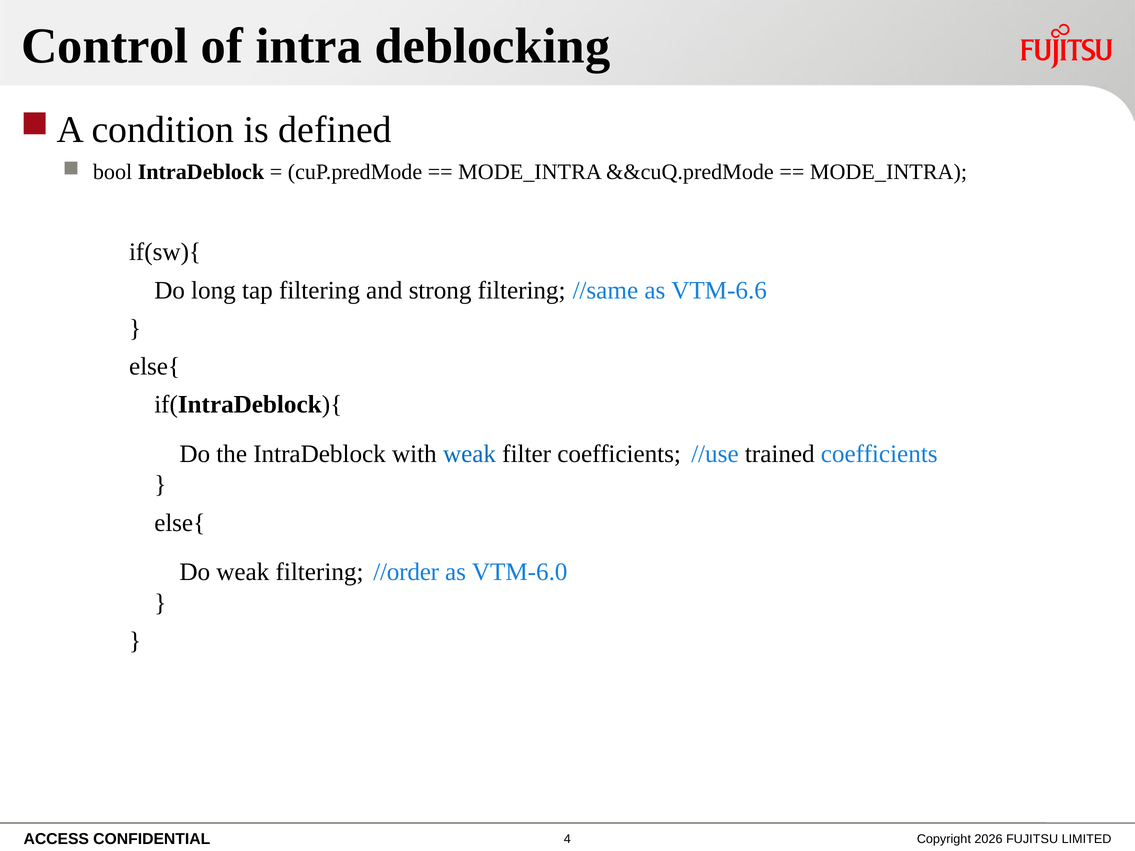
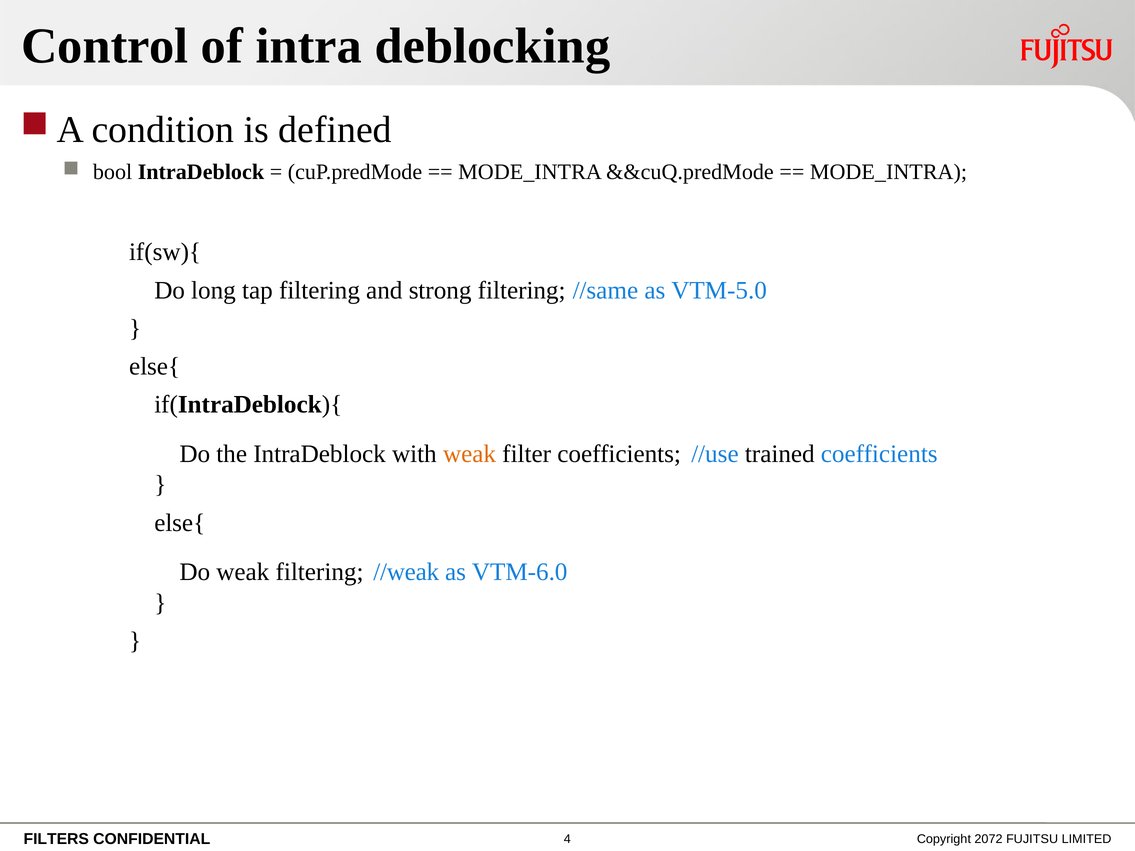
VTM-6.6: VTM-6.6 -> VTM-5.0
weak at (470, 454) colour: blue -> orange
//order: //order -> //weak
ACCESS: ACCESS -> FILTERS
2026: 2026 -> 2072
